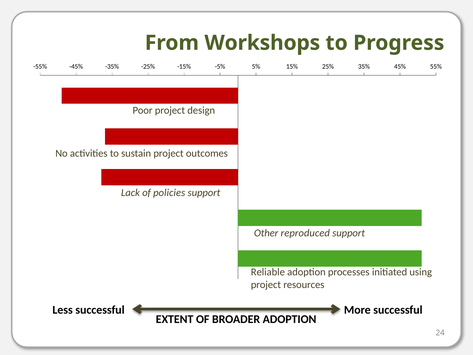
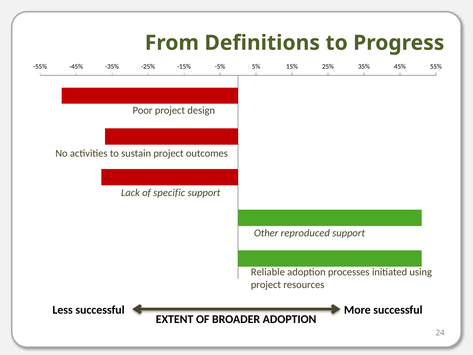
Workshops: Workshops -> Definitions
policies: policies -> specific
